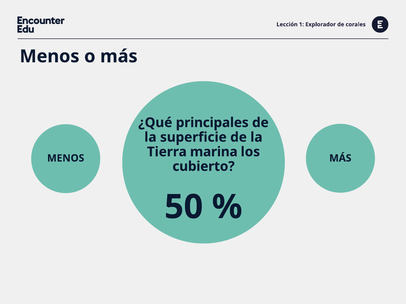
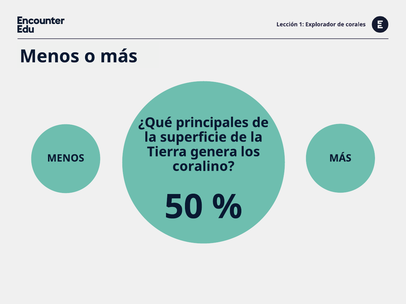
marina: marina -> genera
cubierto: cubierto -> coralino
